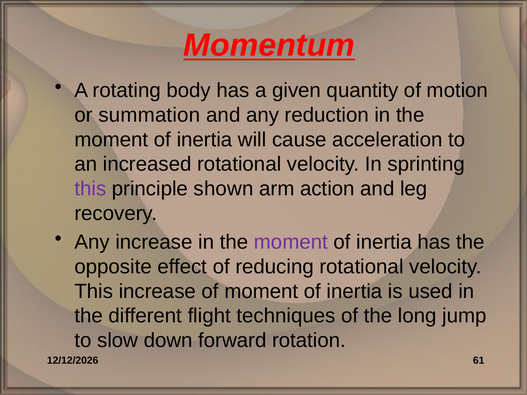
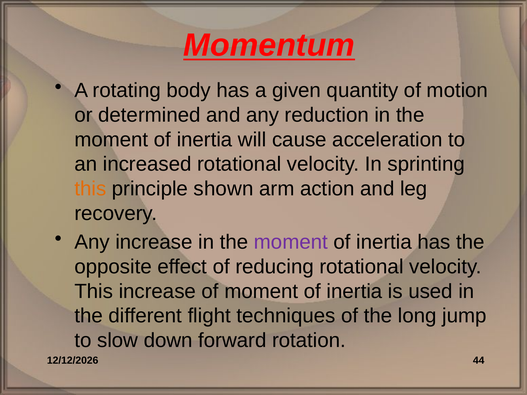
summation: summation -> determined
this at (90, 189) colour: purple -> orange
61: 61 -> 44
